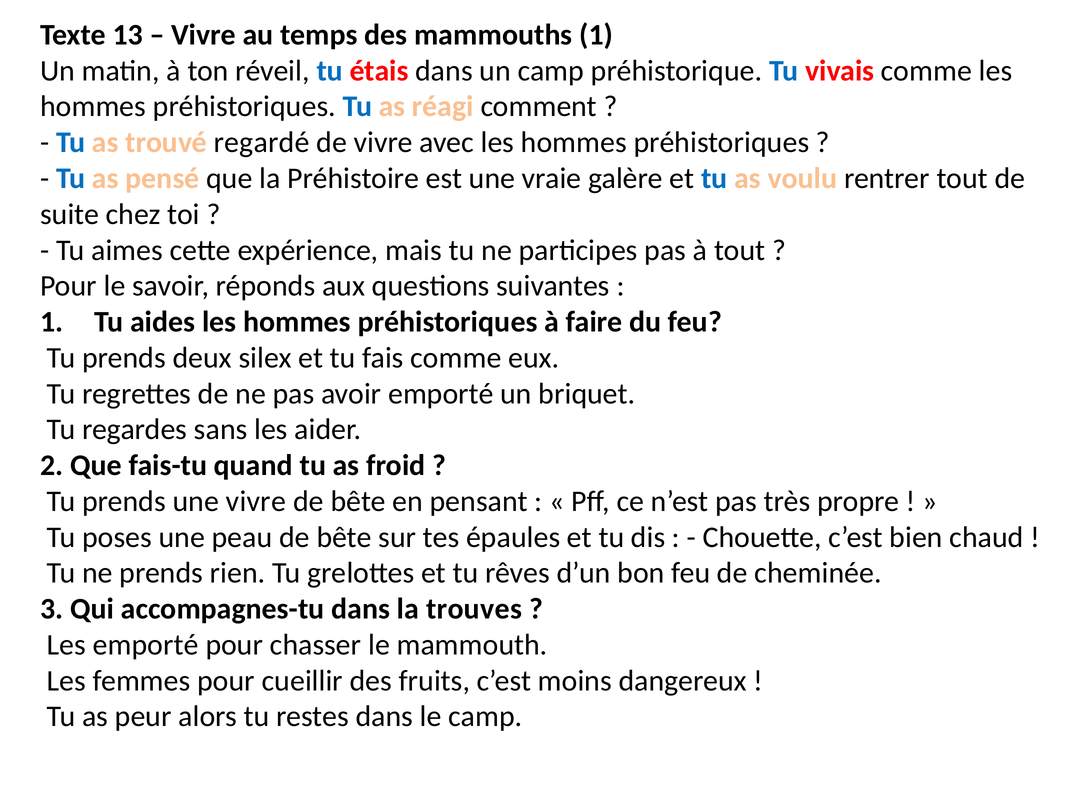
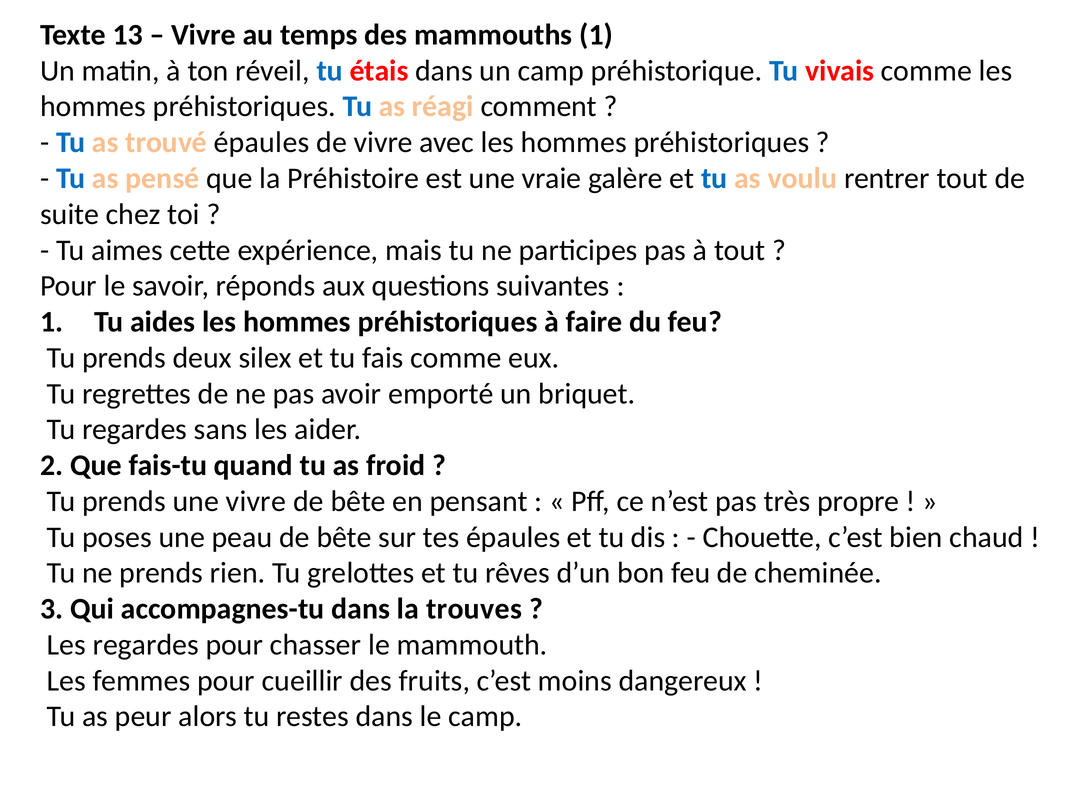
trouvé regardé: regardé -> épaules
Les emporté: emporté -> regardes
